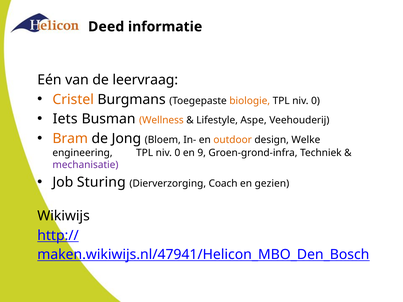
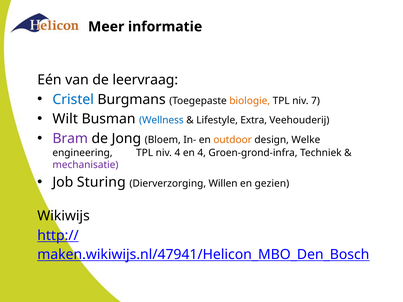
Deed: Deed -> Meer
Cristel colour: orange -> blue
0 at (315, 101): 0 -> 7
Iets: Iets -> Wilt
Wellness colour: orange -> blue
Aspe: Aspe -> Extra
Bram colour: orange -> purple
engineering TPL niv 0: 0 -> 4
en 9: 9 -> 4
Coach: Coach -> Willen
